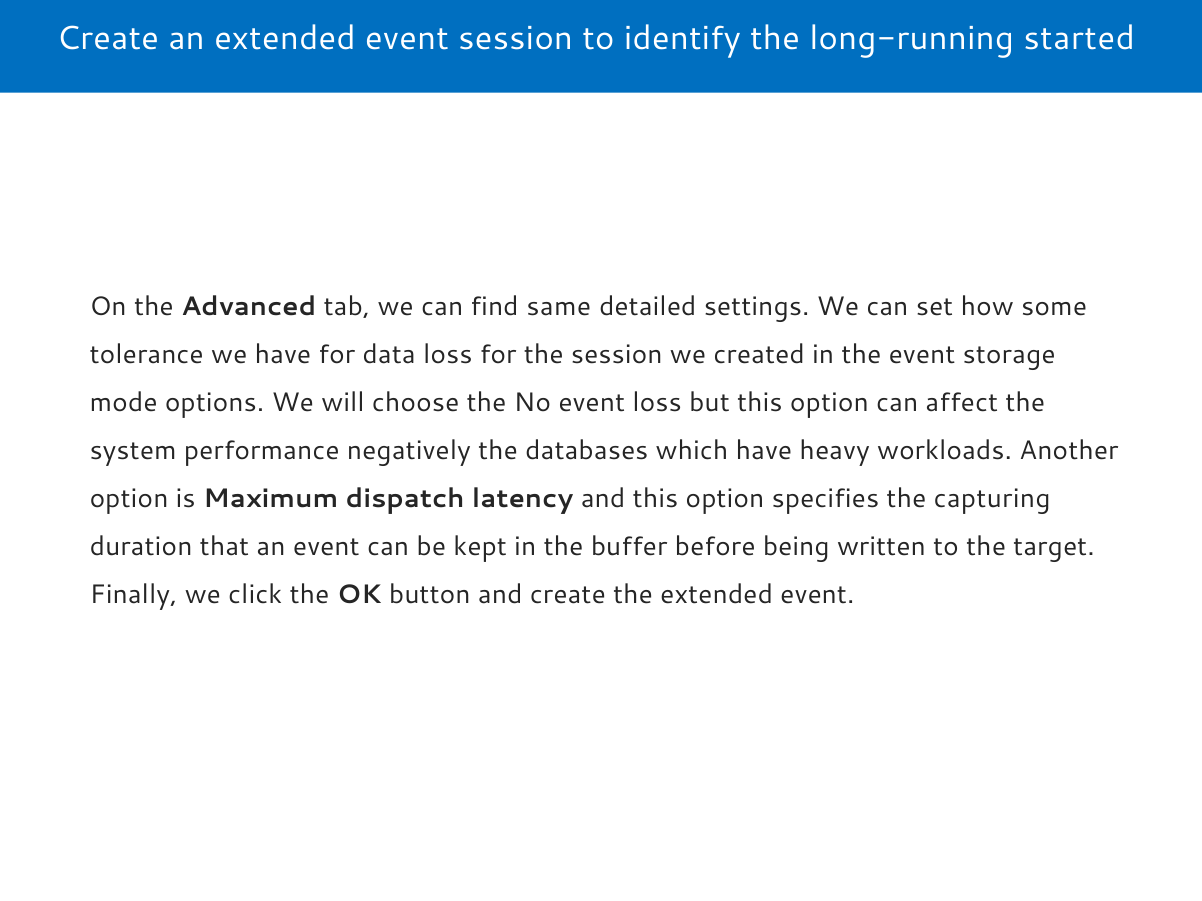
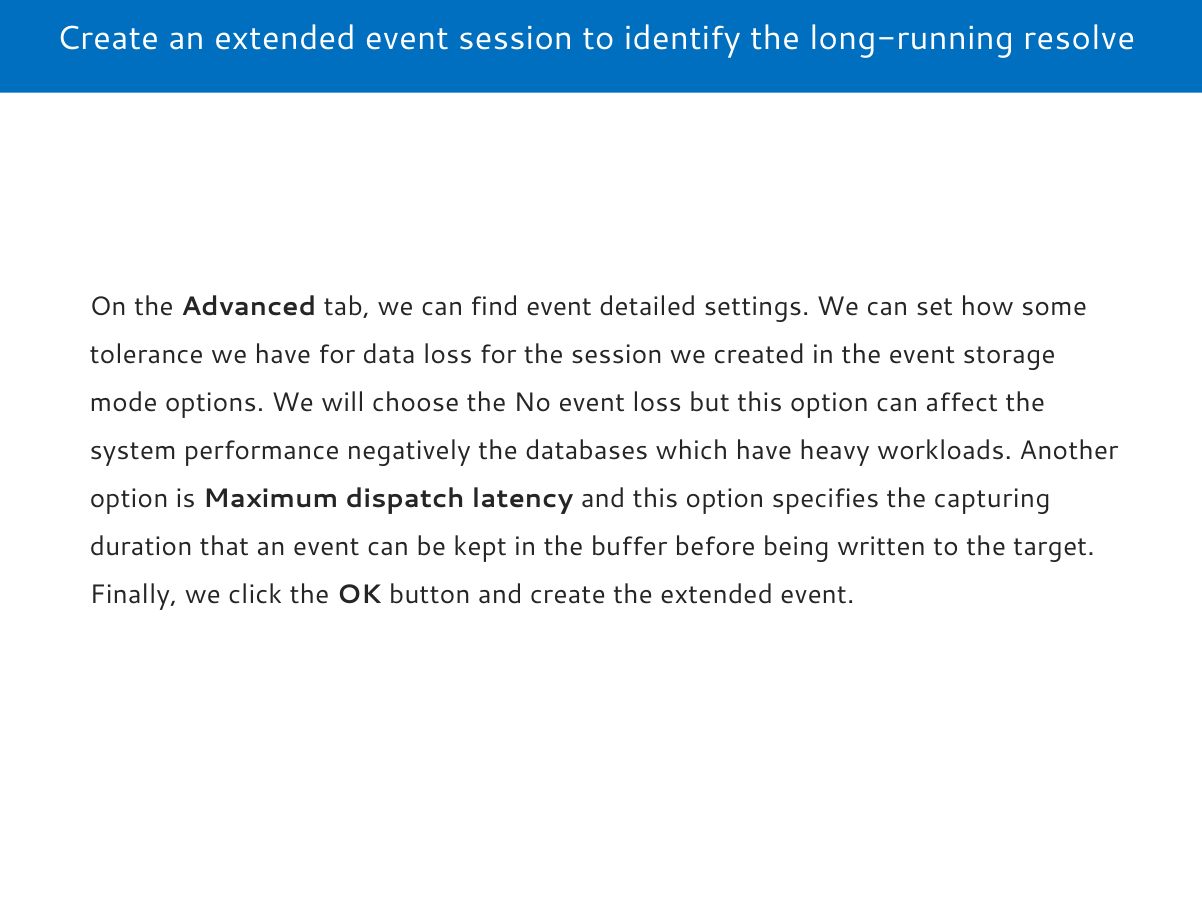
started: started -> resolve
find same: same -> event
